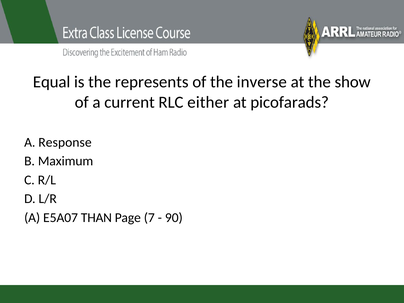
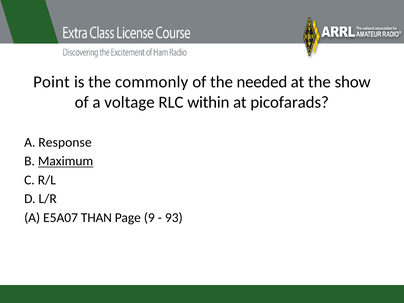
Equal: Equal -> Point
represents: represents -> commonly
inverse: inverse -> needed
current: current -> voltage
either: either -> within
Maximum underline: none -> present
7: 7 -> 9
90: 90 -> 93
